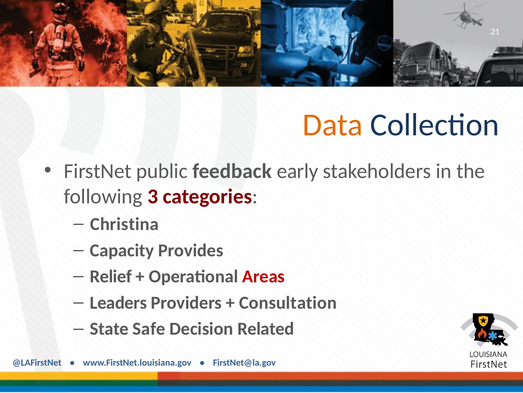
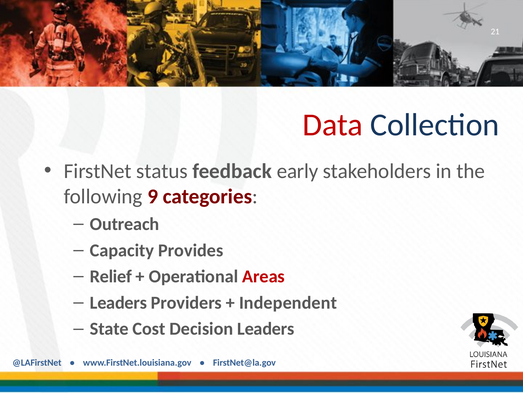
Data colour: orange -> red
public: public -> status
3: 3 -> 9
Christina: Christina -> Outreach
Consultation: Consultation -> Independent
Safe: Safe -> Cost
Decision Related: Related -> Leaders
